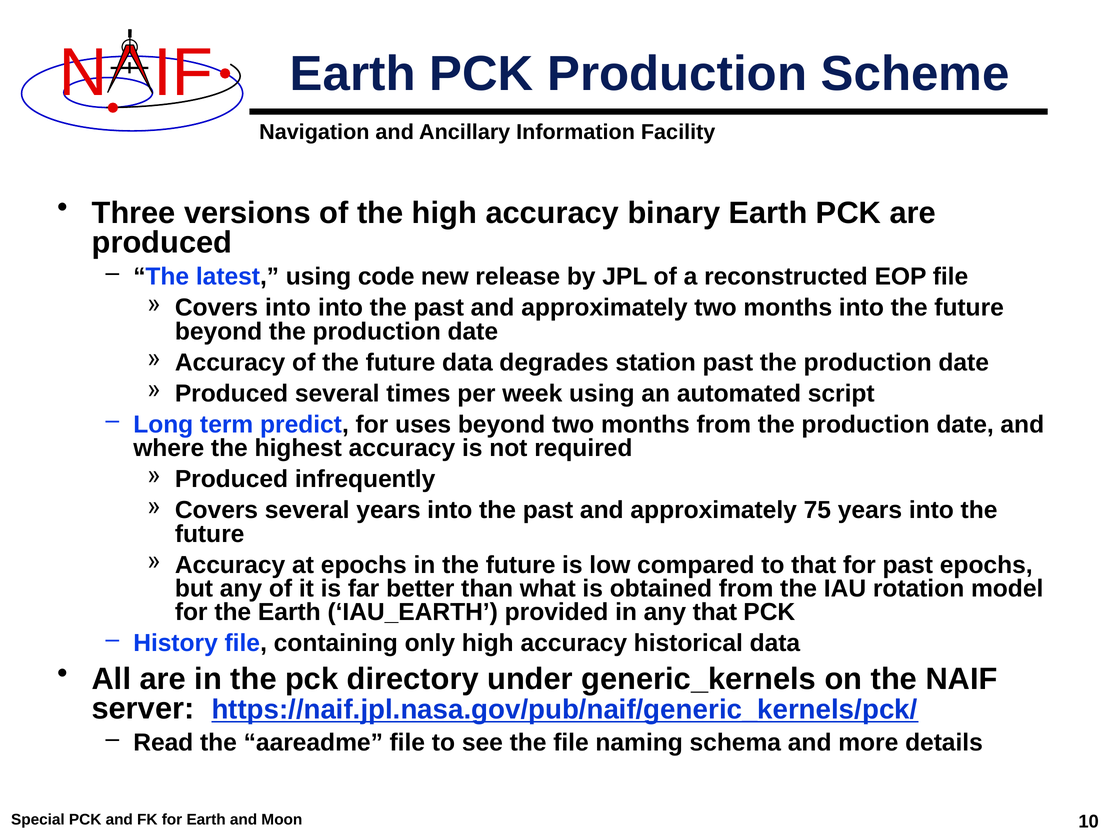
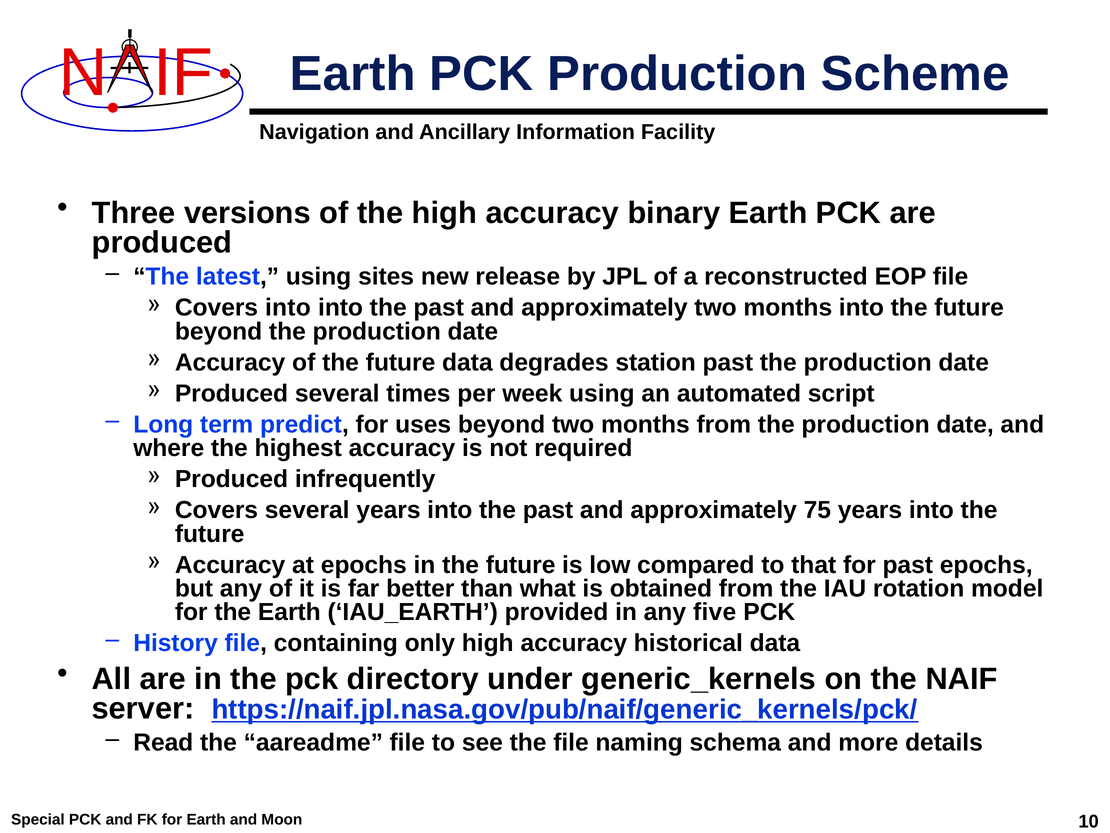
code: code -> sites
any that: that -> five
